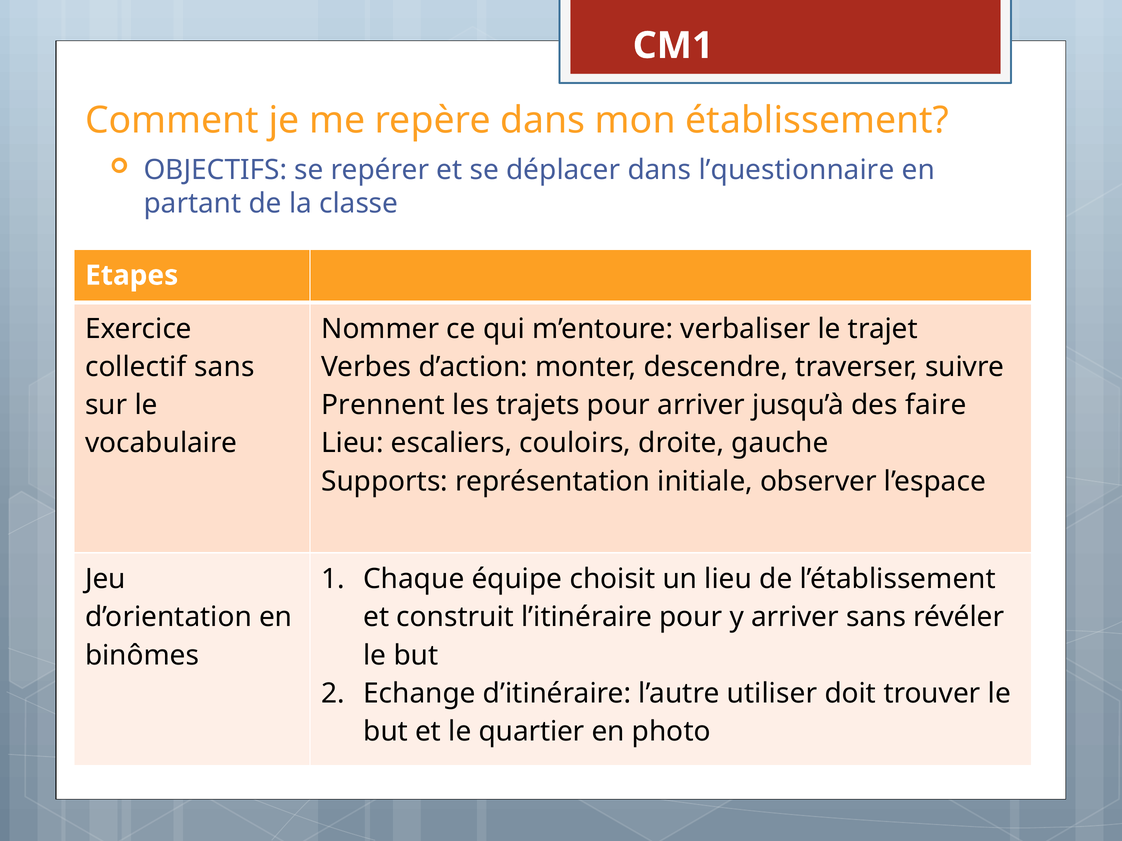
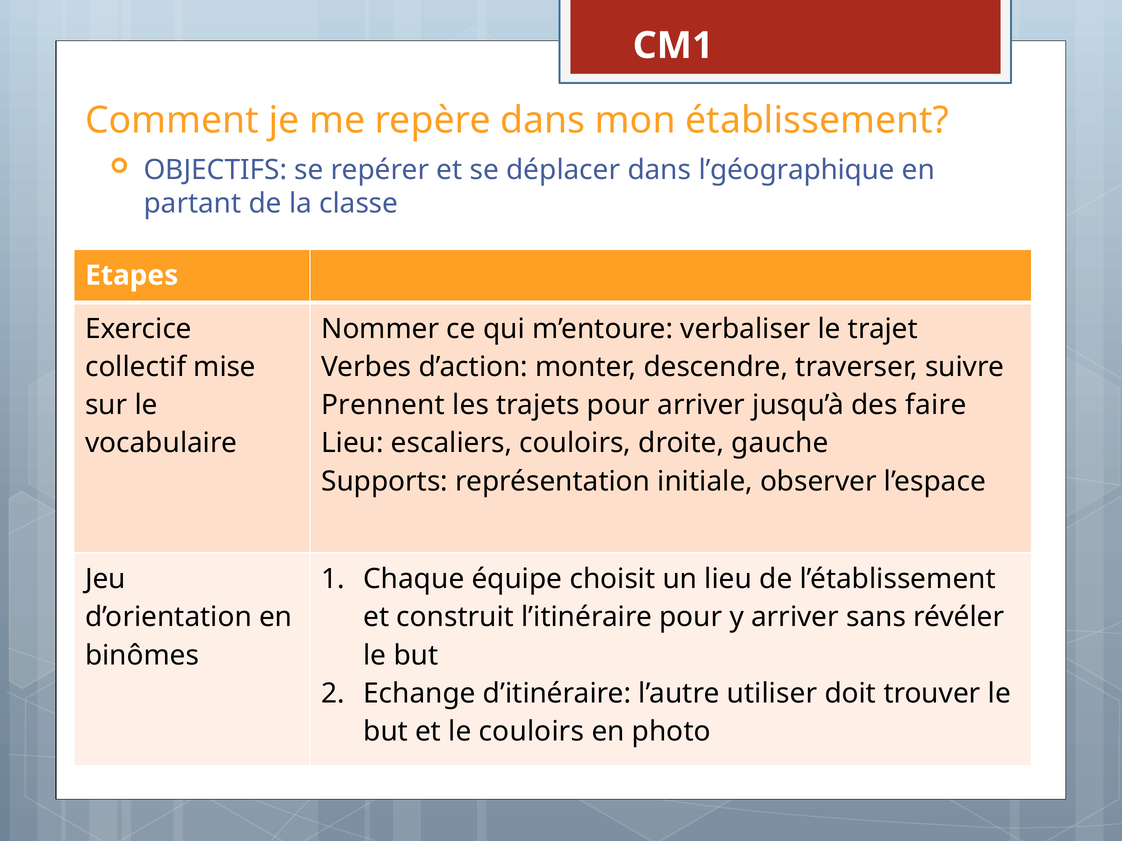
l’questionnaire: l’questionnaire -> l’géographique
collectif sans: sans -> mise
le quartier: quartier -> couloirs
